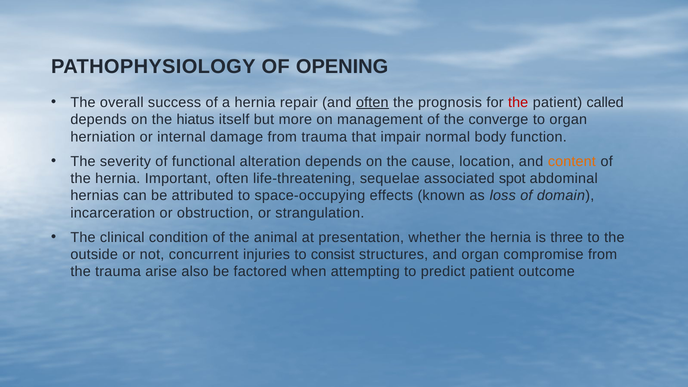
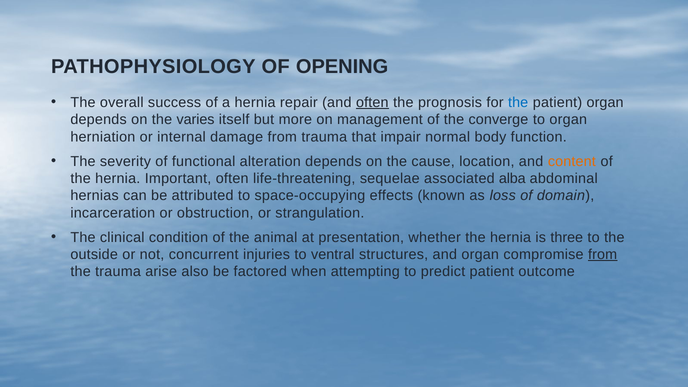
the at (518, 102) colour: red -> blue
patient called: called -> organ
hiatus: hiatus -> varies
spot: spot -> alba
consist: consist -> ventral
from at (603, 254) underline: none -> present
